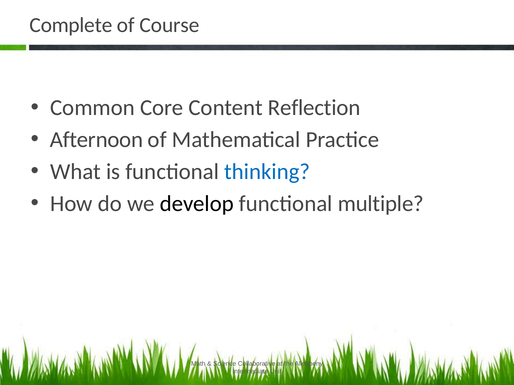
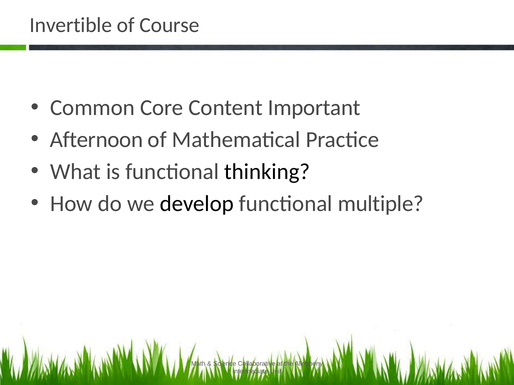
Complete: Complete -> Invertible
Reflection: Reflection -> Important
thinking colour: blue -> black
